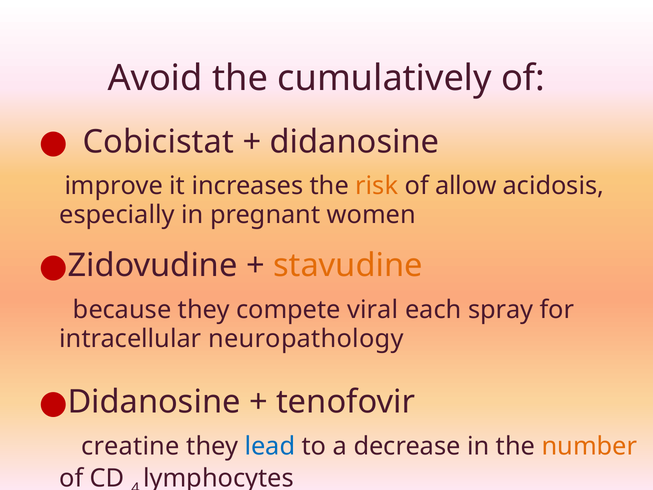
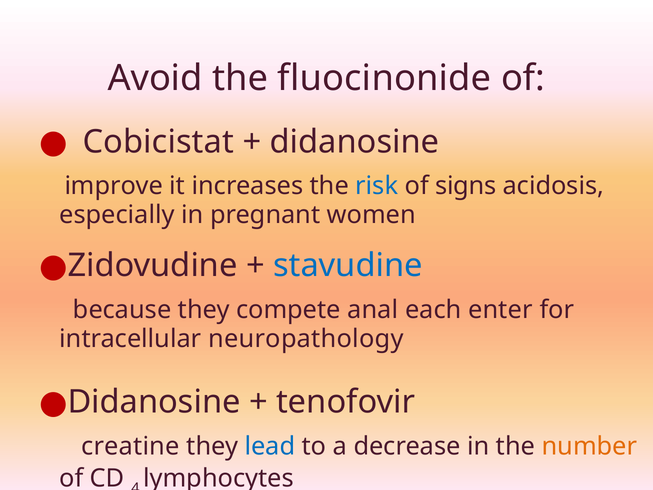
cumulatively: cumulatively -> fluocinonide
risk colour: orange -> blue
allow: allow -> signs
stavudine colour: orange -> blue
viral: viral -> anal
spray: spray -> enter
